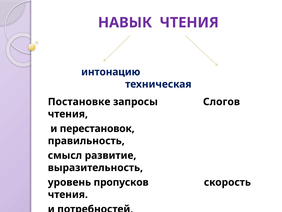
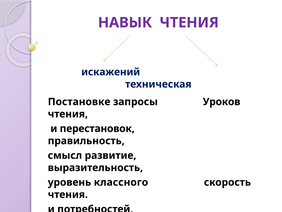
интонацию: интонацию -> искажений
Слогов: Слогов -> Уроков
пропусков: пропусков -> классного
